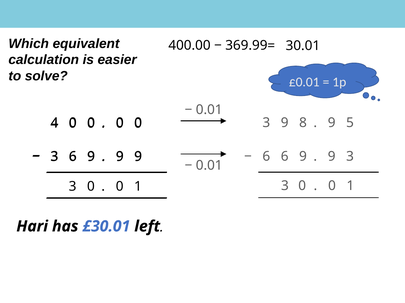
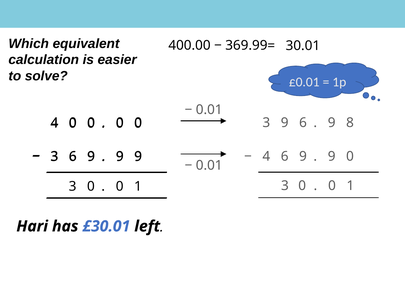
9 8: 8 -> 6
5: 5 -> 8
6 at (266, 157): 6 -> 4
3 at (350, 157): 3 -> 0
